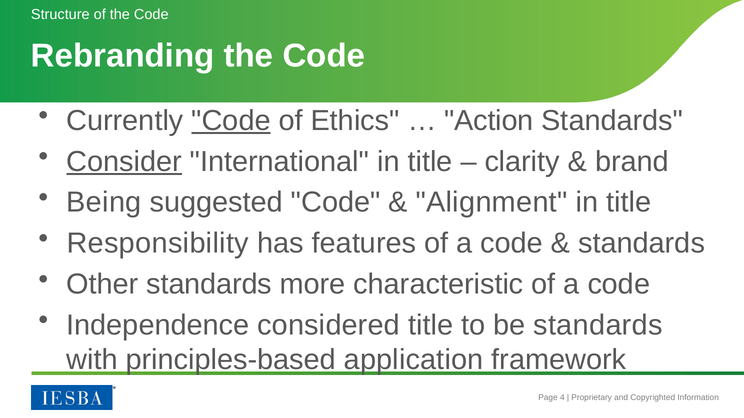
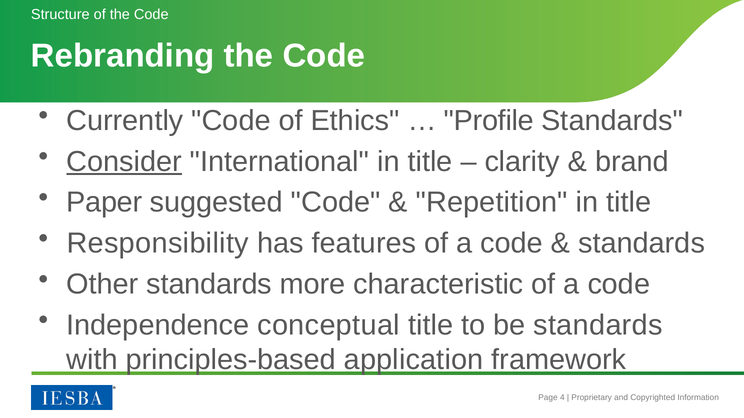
Code at (231, 121) underline: present -> none
Action: Action -> Profile
Being: Being -> Paper
Alignment: Alignment -> Repetition
considered: considered -> conceptual
